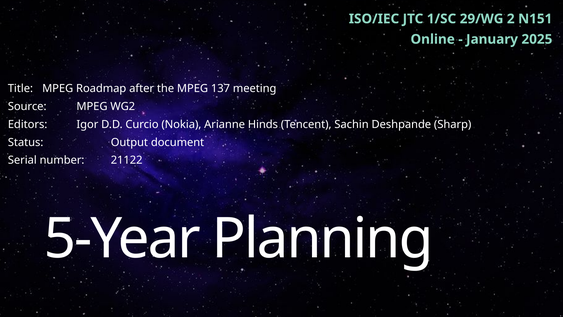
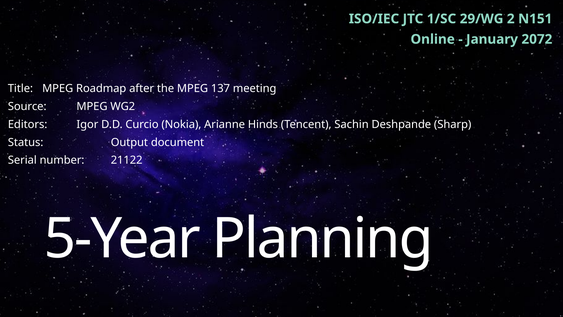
2025: 2025 -> 2072
